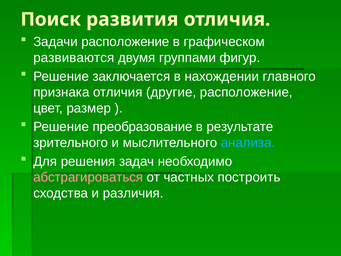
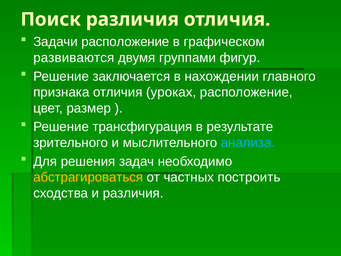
Поиск развития: развития -> различия
другие: другие -> уроках
преобразование: преобразование -> трансфигурация
абстрагироваться colour: pink -> yellow
